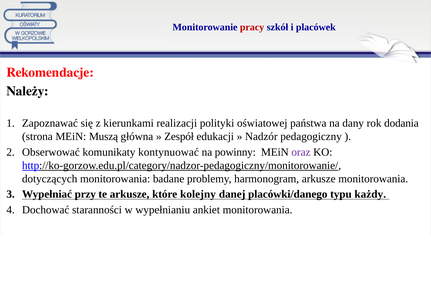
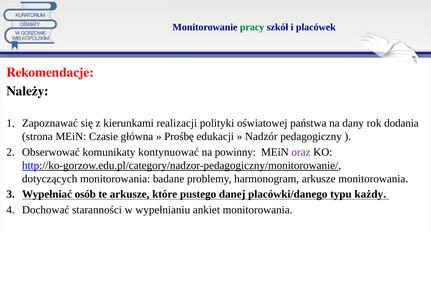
pracy colour: red -> green
Muszą: Muszą -> Czasie
Zespół: Zespół -> Prośbę
przy: przy -> osób
kolejny: kolejny -> pustego
